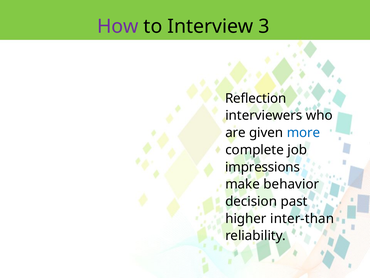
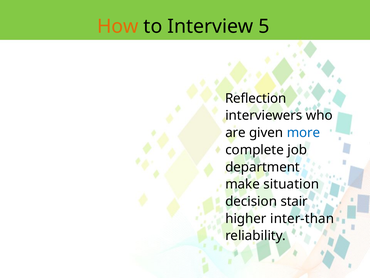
How colour: purple -> orange
3: 3 -> 5
impressions: impressions -> department
behavior: behavior -> situation
past: past -> stair
